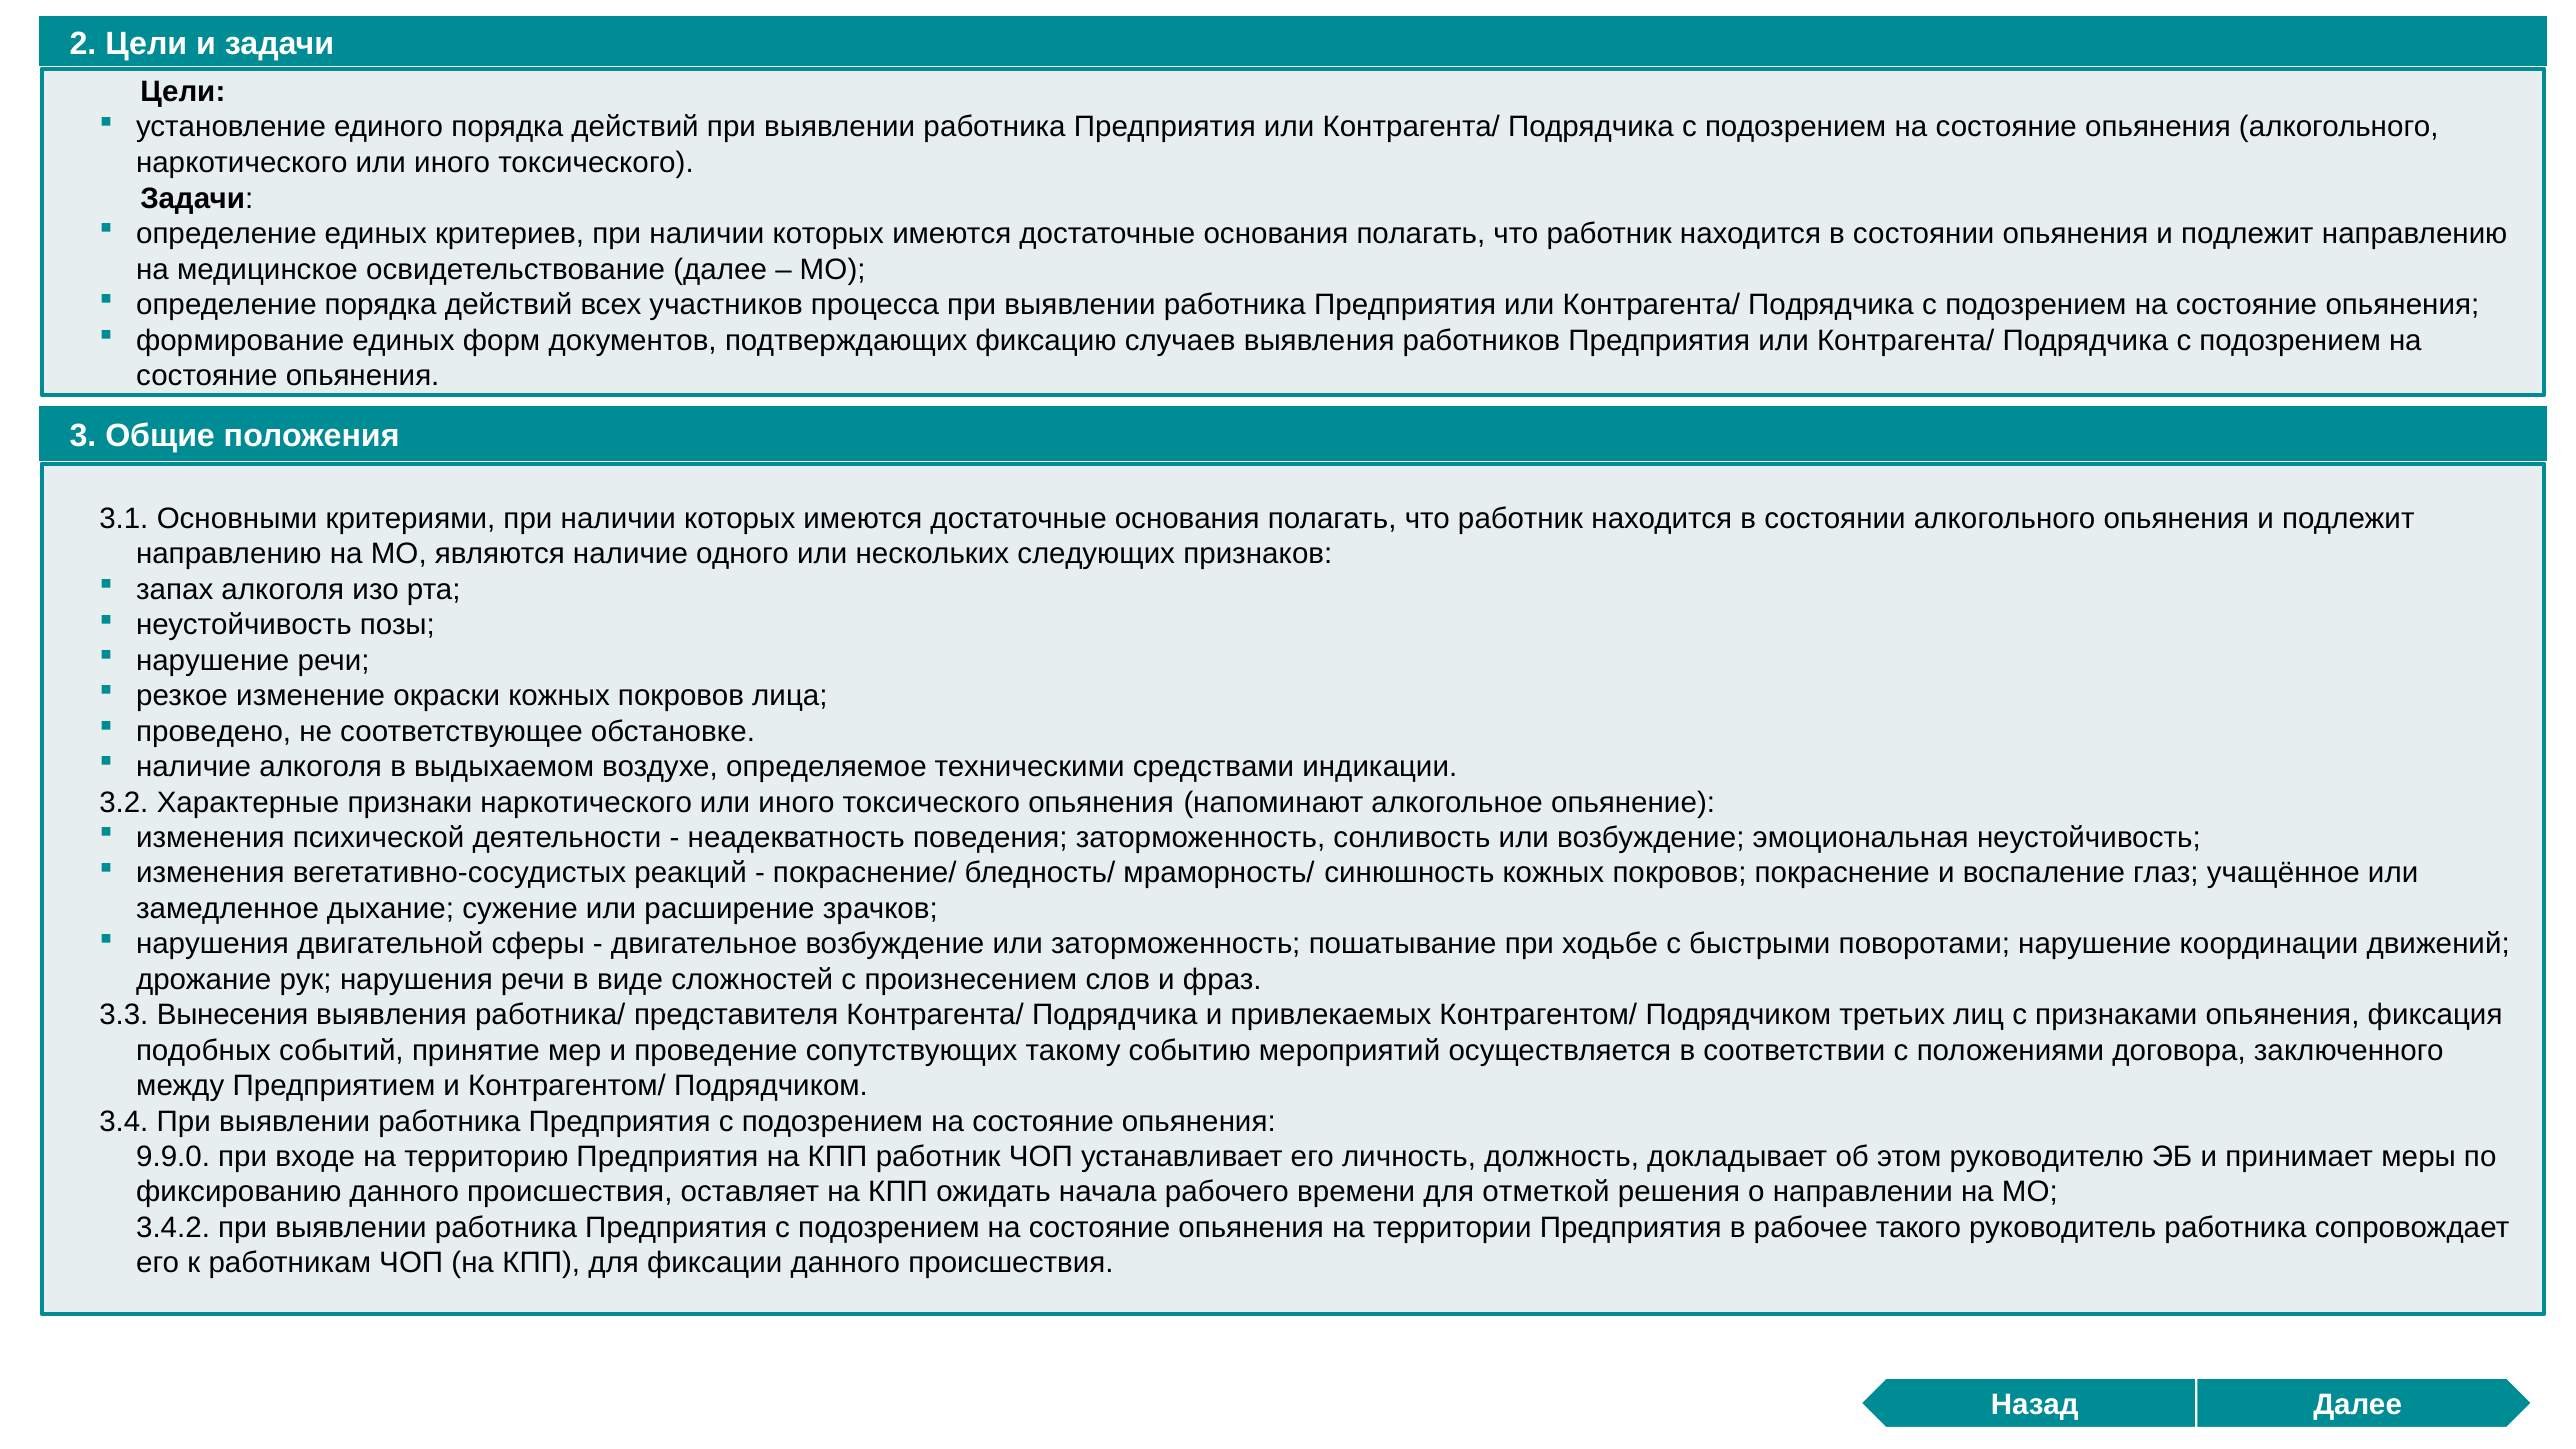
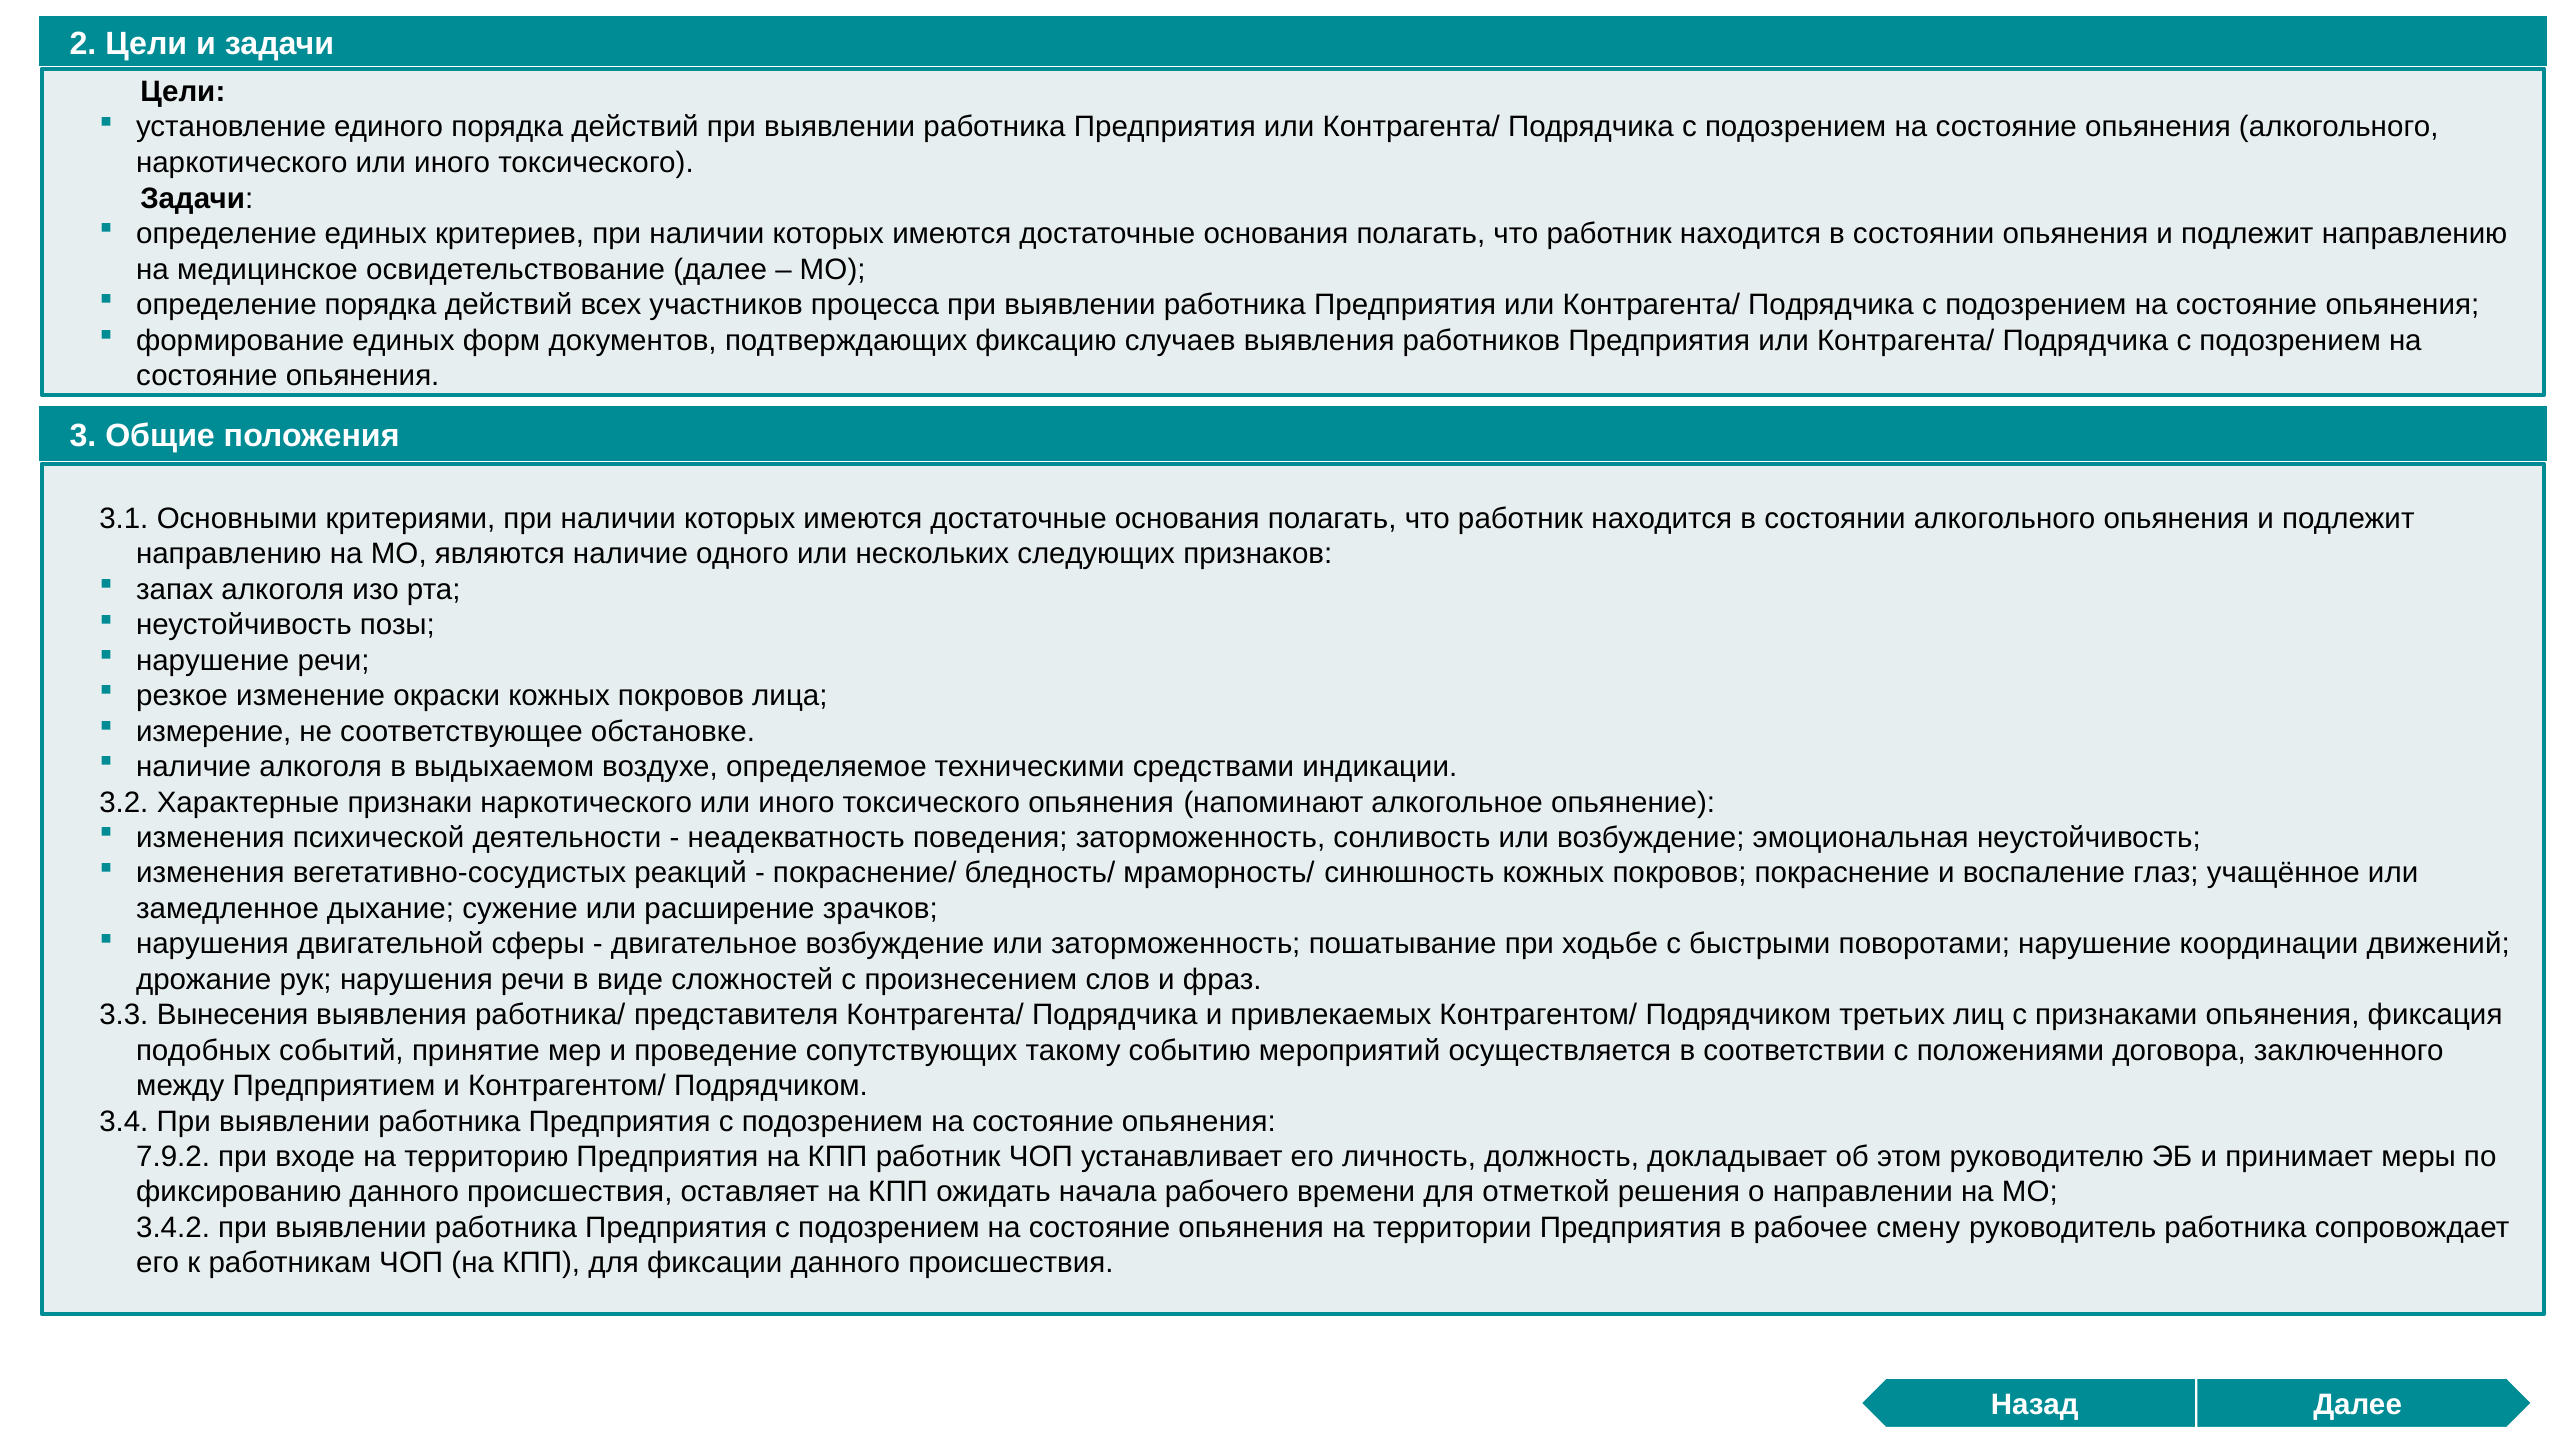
проведено: проведено -> измерение
9.9.0: 9.9.0 -> 7.9.2
такого: такого -> смену
